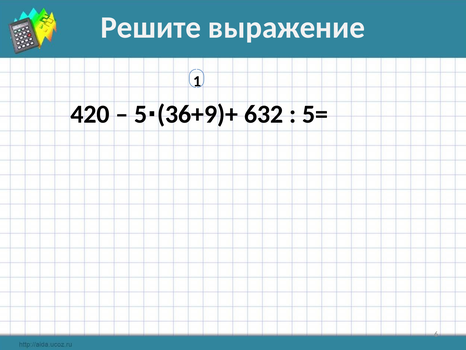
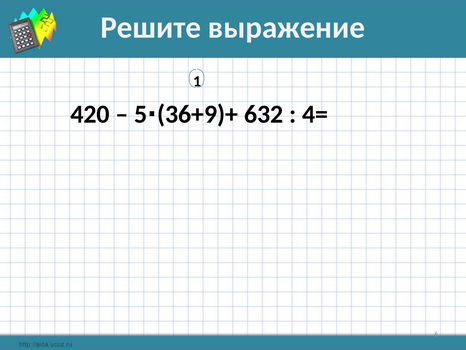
5=: 5= -> 4=
